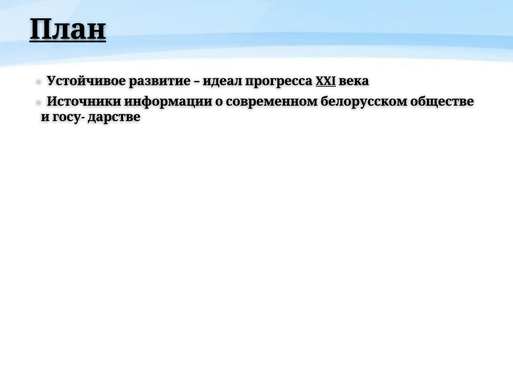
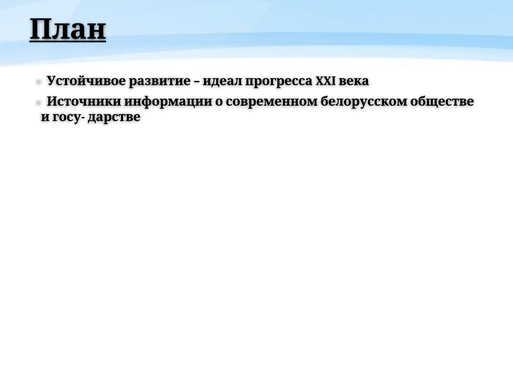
XXI underline: present -> none
